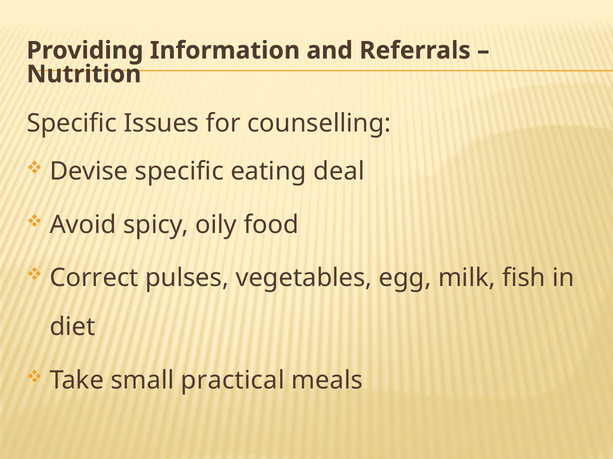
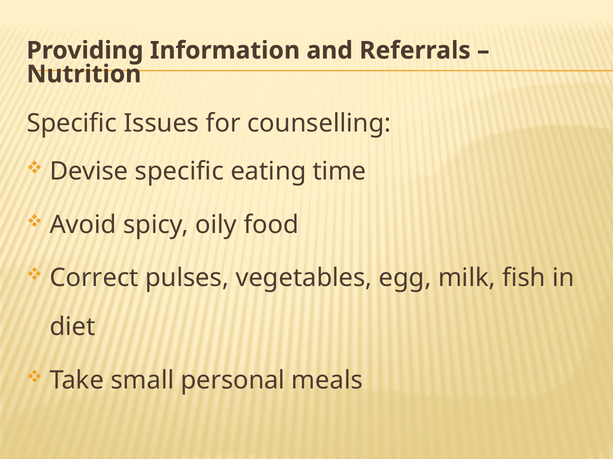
deal: deal -> time
practical: practical -> personal
